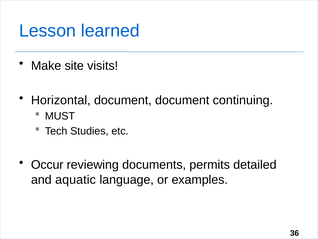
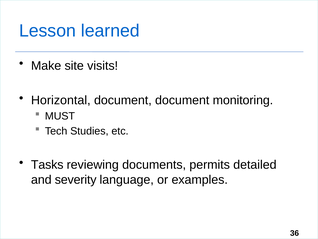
continuing: continuing -> monitoring
Occur: Occur -> Tasks
aquatic: aquatic -> severity
